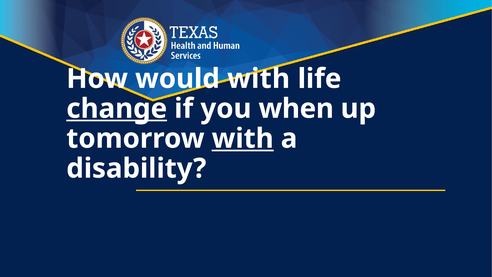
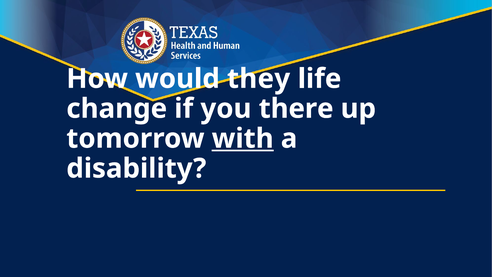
would with: with -> they
change underline: present -> none
when: when -> there
